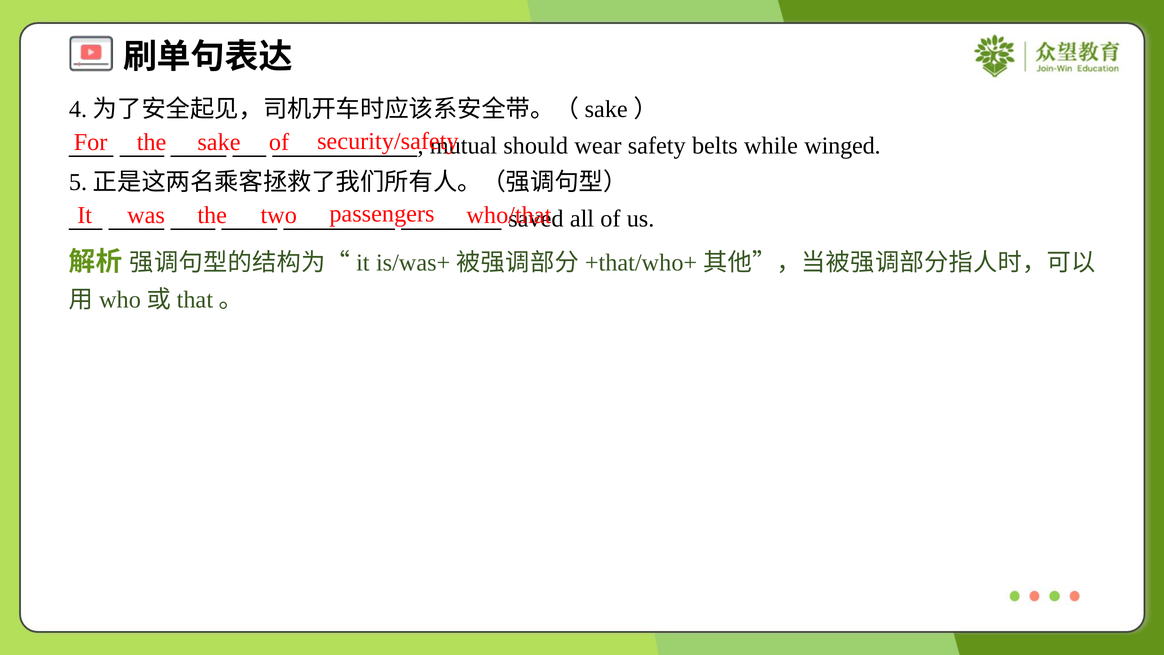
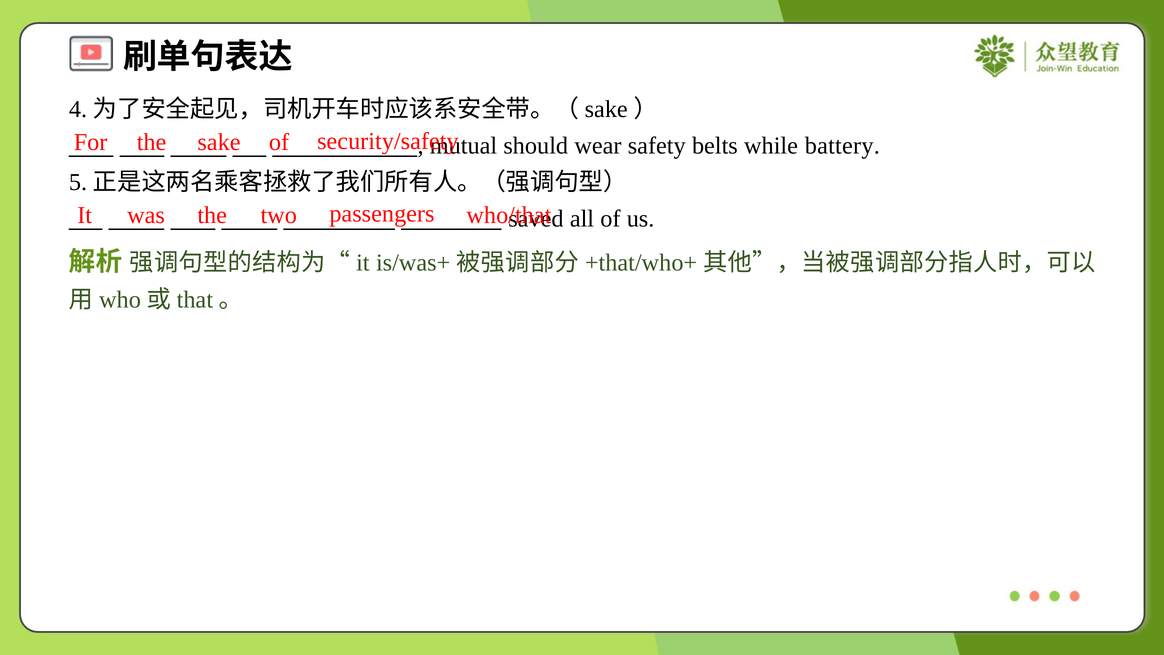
winged: winged -> battery
